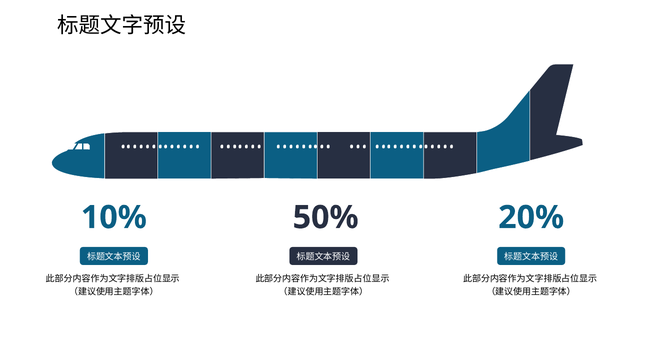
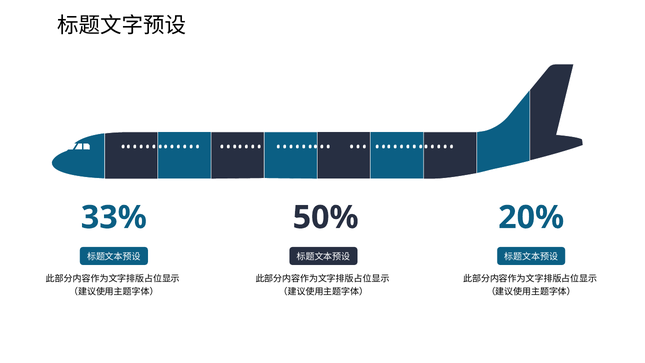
10%: 10% -> 33%
